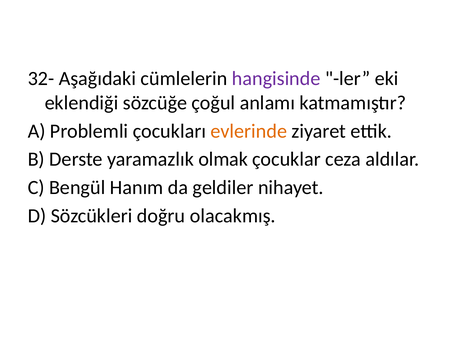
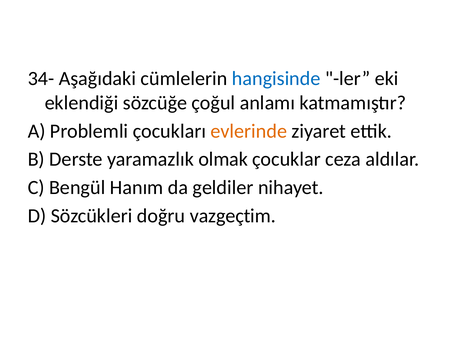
32-: 32- -> 34-
hangisinde colour: purple -> blue
olacakmış: olacakmış -> vazgeçtim
